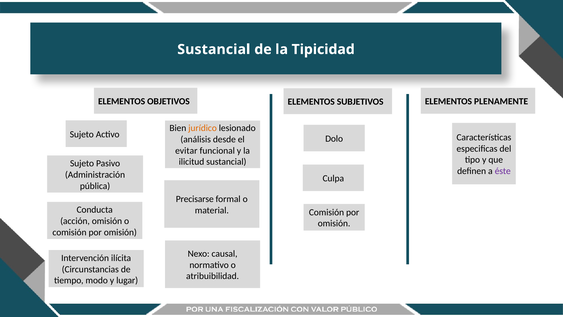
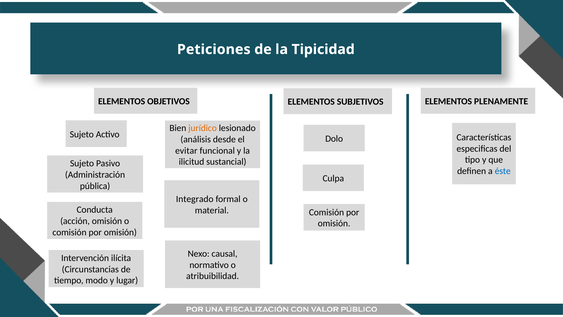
Sustancial at (214, 49): Sustancial -> Peticiones
éste colour: purple -> blue
Precisarse: Precisarse -> Integrado
